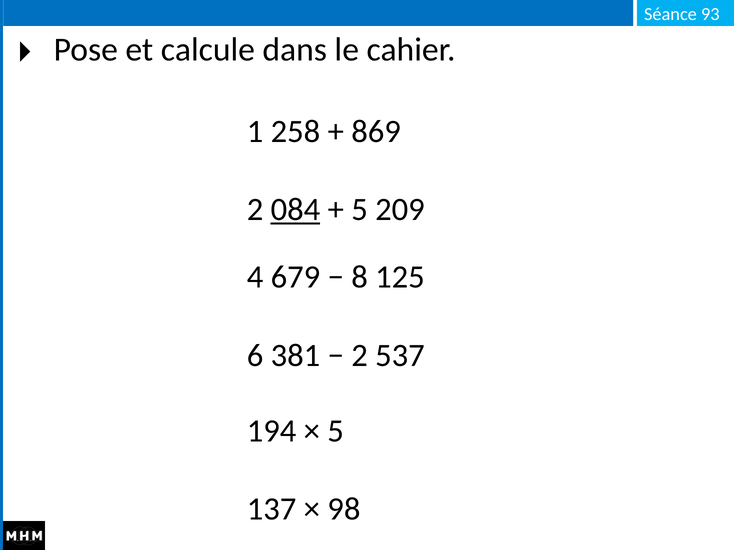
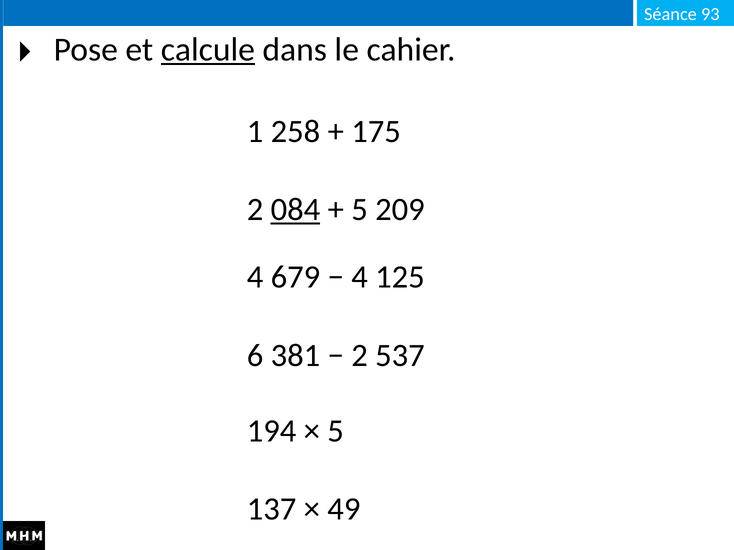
calcule underline: none -> present
869: 869 -> 175
8 at (360, 277): 8 -> 4
98: 98 -> 49
